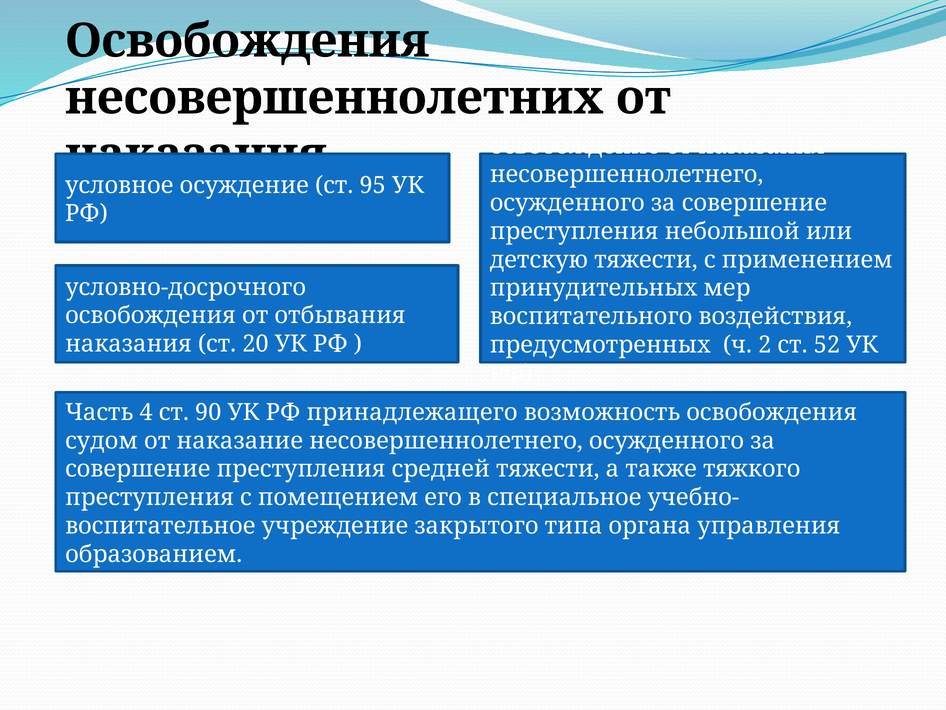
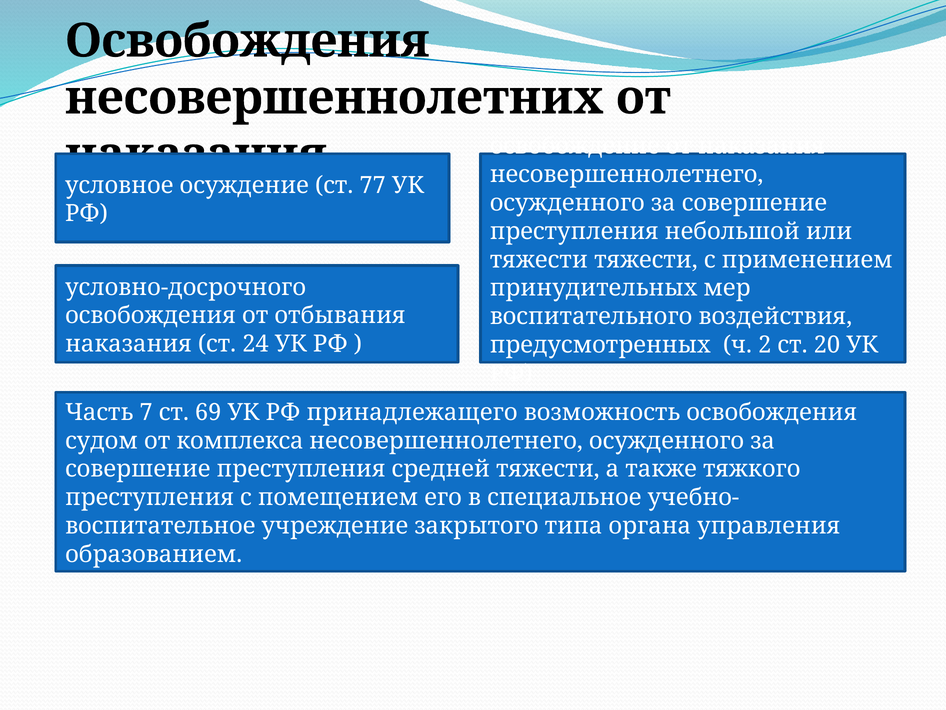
95: 95 -> 77
детскую at (539, 260): детскую -> тяжести
20: 20 -> 24
52: 52 -> 20
4: 4 -> 7
90: 90 -> 69
наказание: наказание -> комплекса
